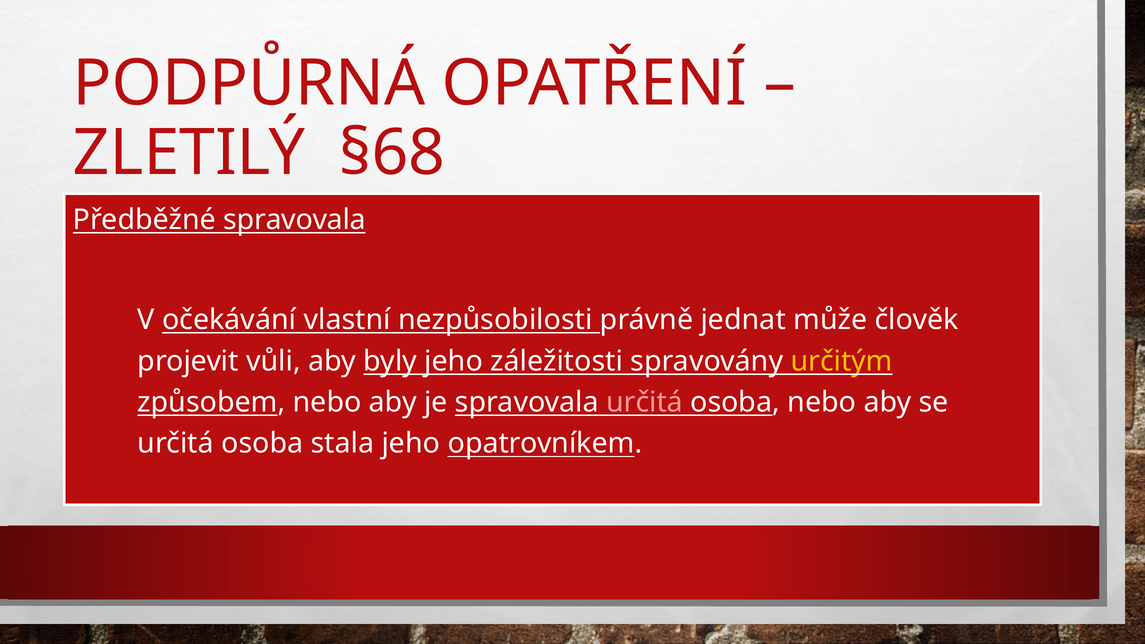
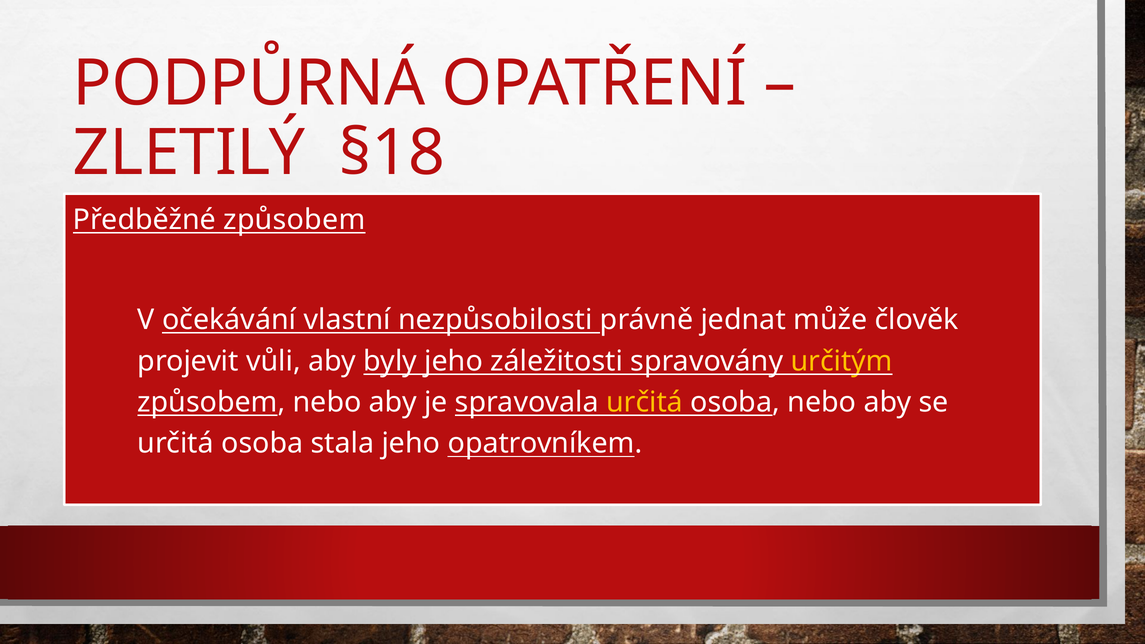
§68: §68 -> §18
Předběžné spravovala: spravovala -> způsobem
určitá at (645, 402) colour: pink -> yellow
